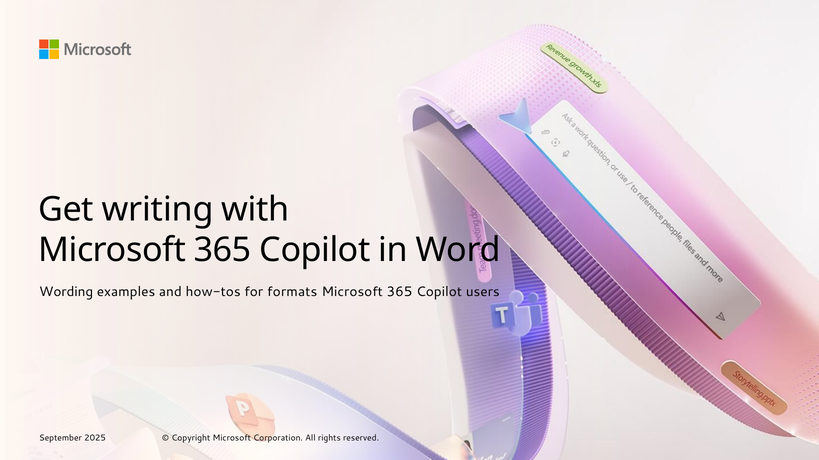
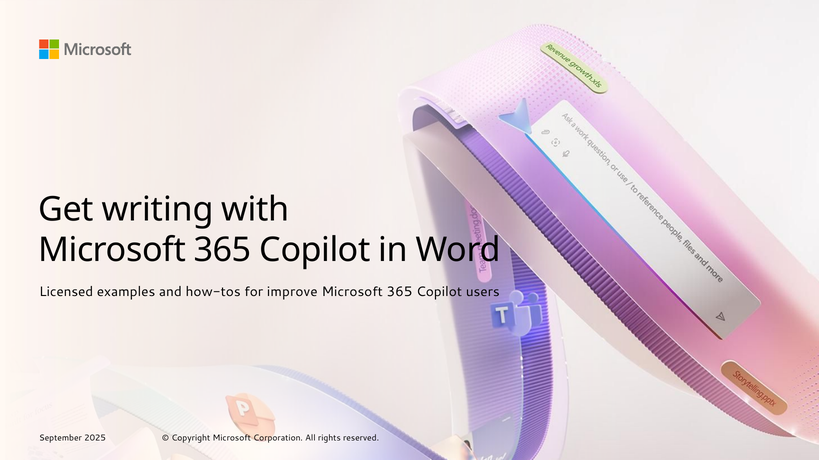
Wording: Wording -> Licensed
formats: formats -> improve
